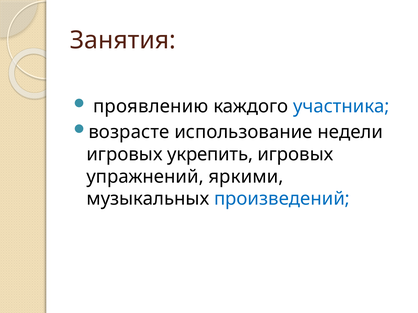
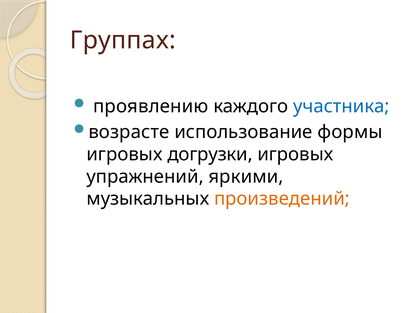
Занятия: Занятия -> Группах
недели: недели -> формы
укрепить: укрепить -> догрузки
произведений colour: blue -> orange
